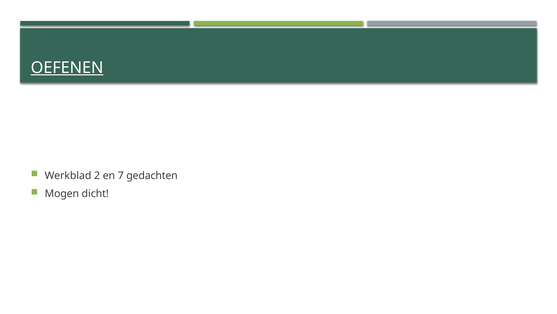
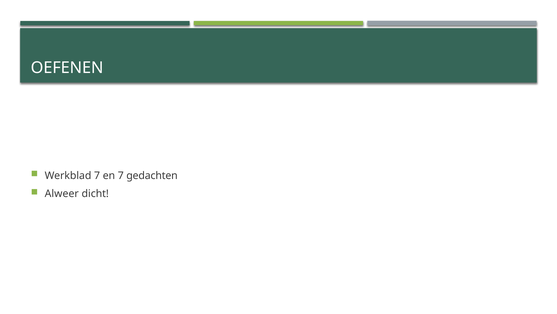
OEFENEN underline: present -> none
Werkblad 2: 2 -> 7
Mogen: Mogen -> Alweer
